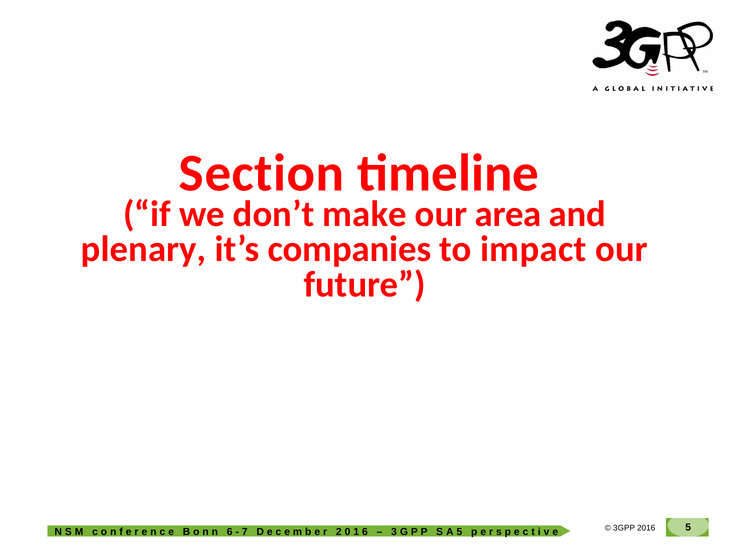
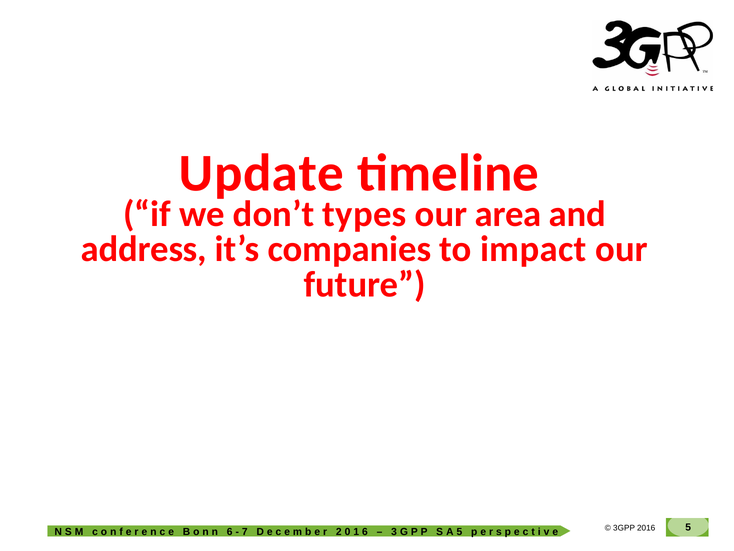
Section: Section -> Update
make: make -> types
plenary: plenary -> address
